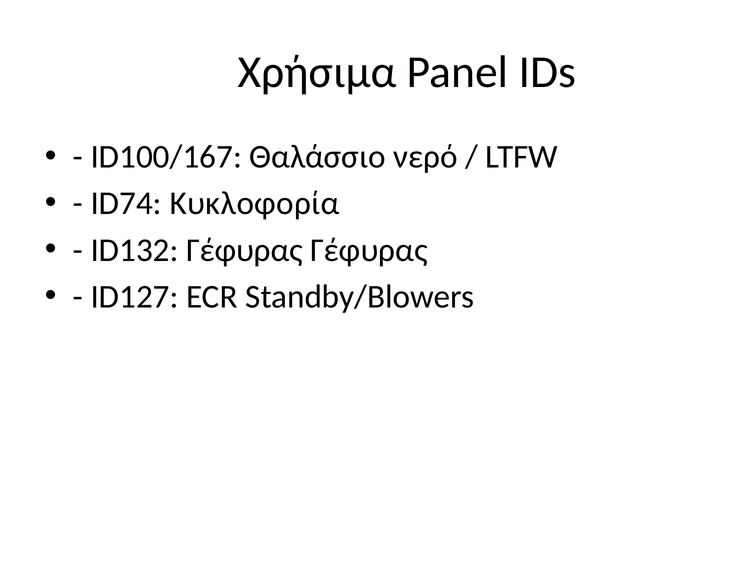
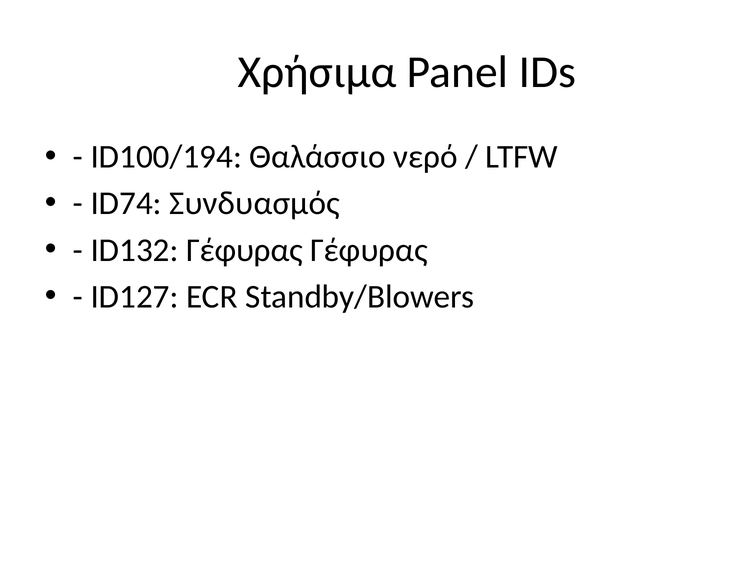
ID100/167: ID100/167 -> ID100/194
Κυκλοφορία: Κυκλοφορία -> Συνδυασμός
